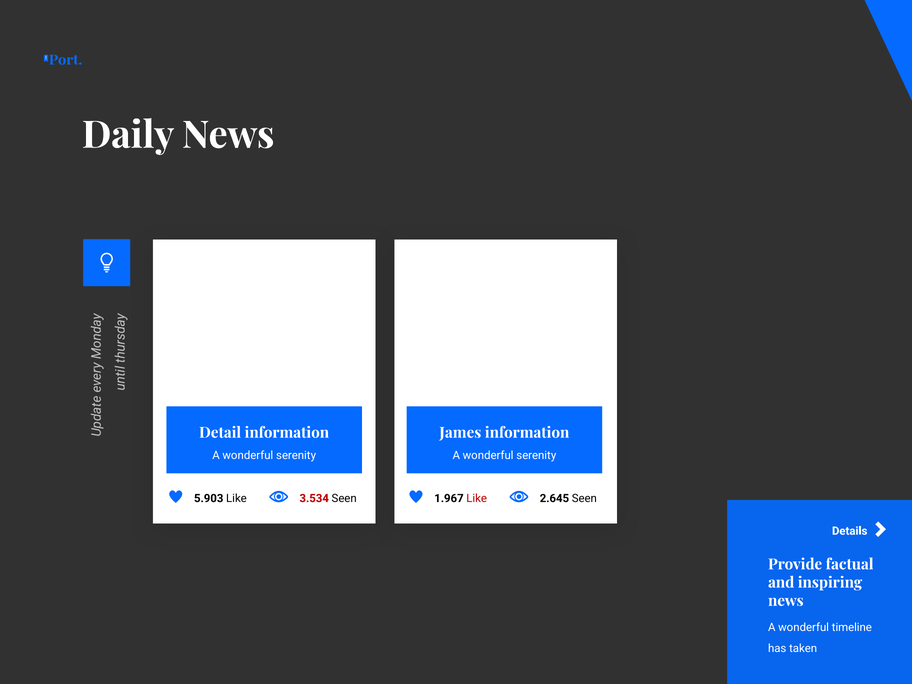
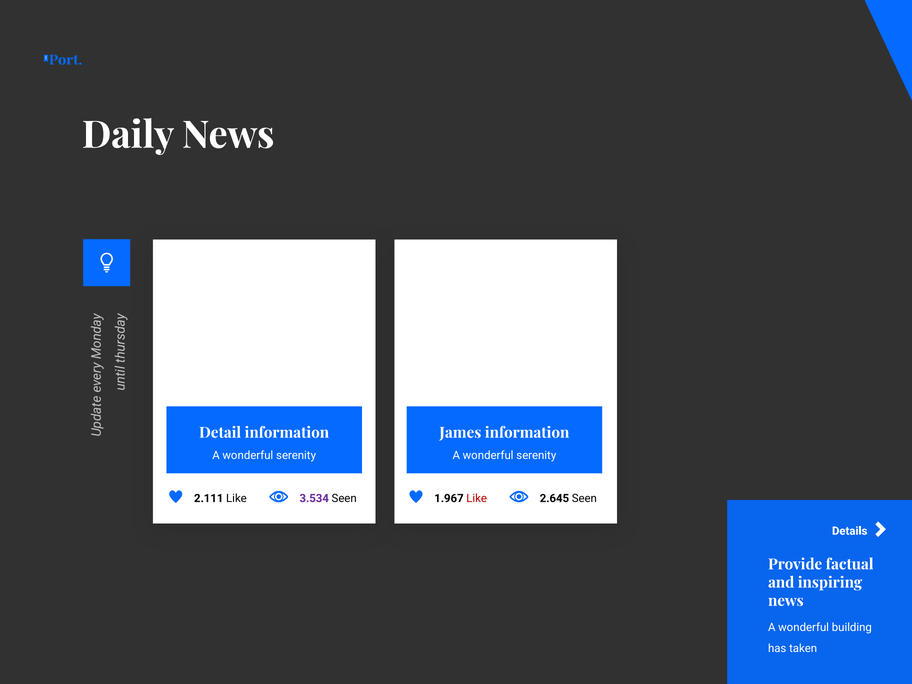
5.903: 5.903 -> 2.111
3.534 colour: red -> purple
timeline: timeline -> building
